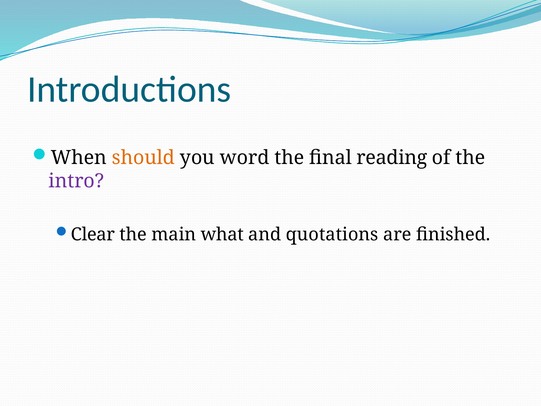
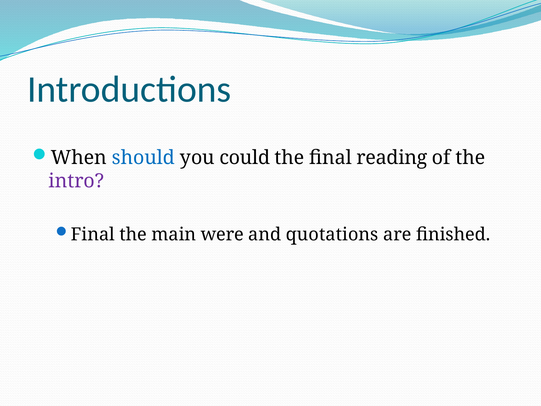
should colour: orange -> blue
word: word -> could
Clear at (93, 234): Clear -> Final
what: what -> were
